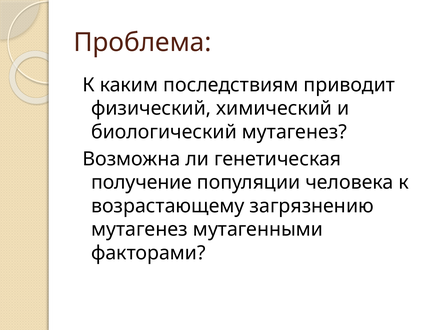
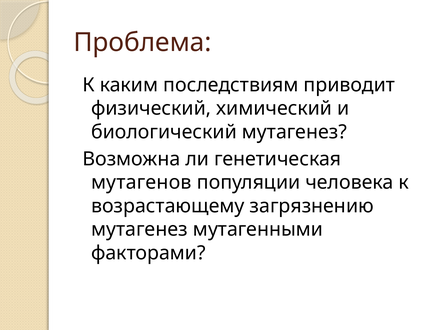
получение: получение -> мутагенов
